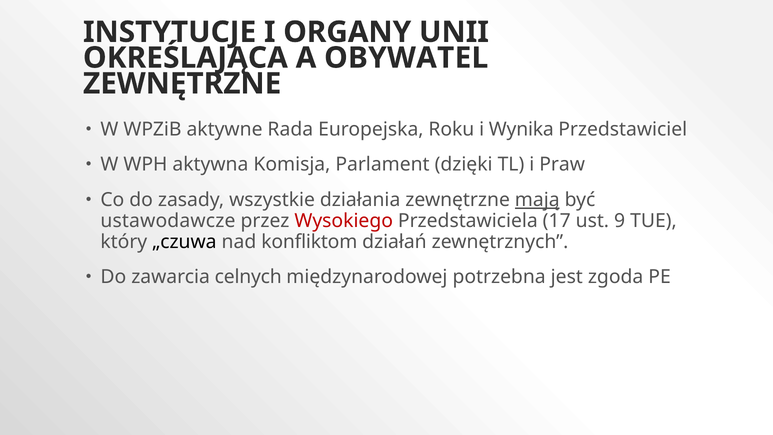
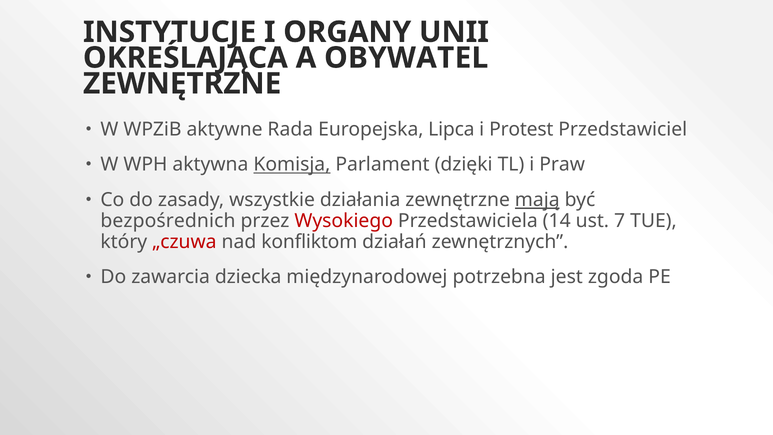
Roku: Roku -> Lipca
Wynika: Wynika -> Protest
Komisja underline: none -> present
ustawodawcze: ustawodawcze -> bezpośrednich
17: 17 -> 14
9: 9 -> 7
„czuwa colour: black -> red
celnych: celnych -> dziecka
